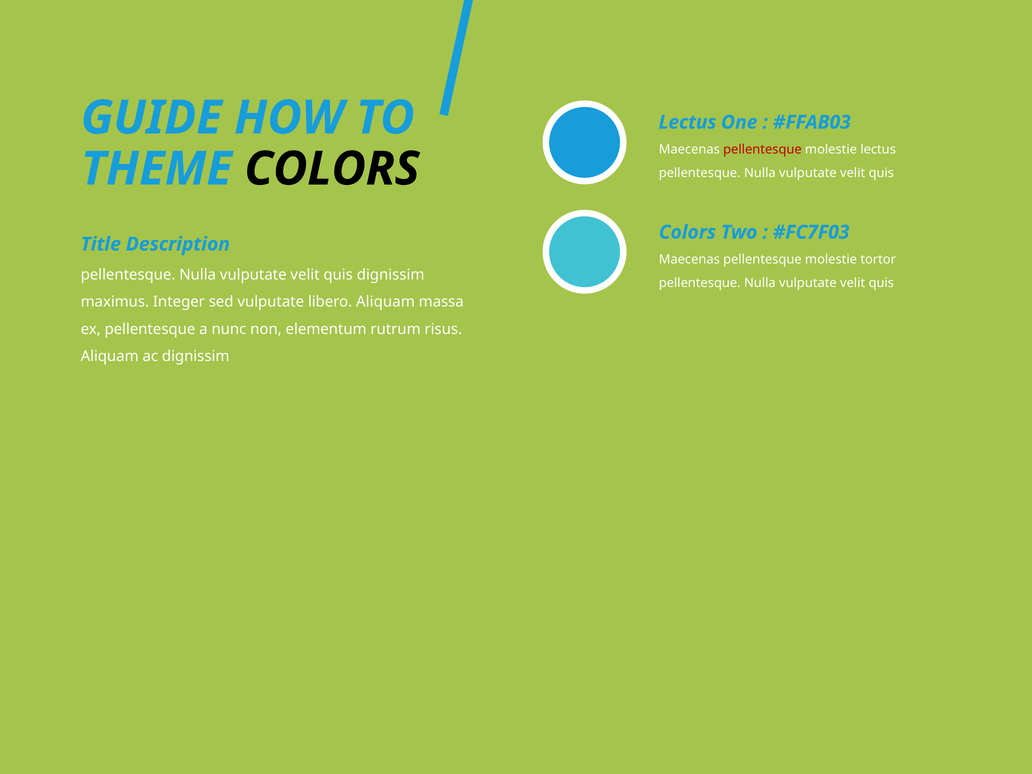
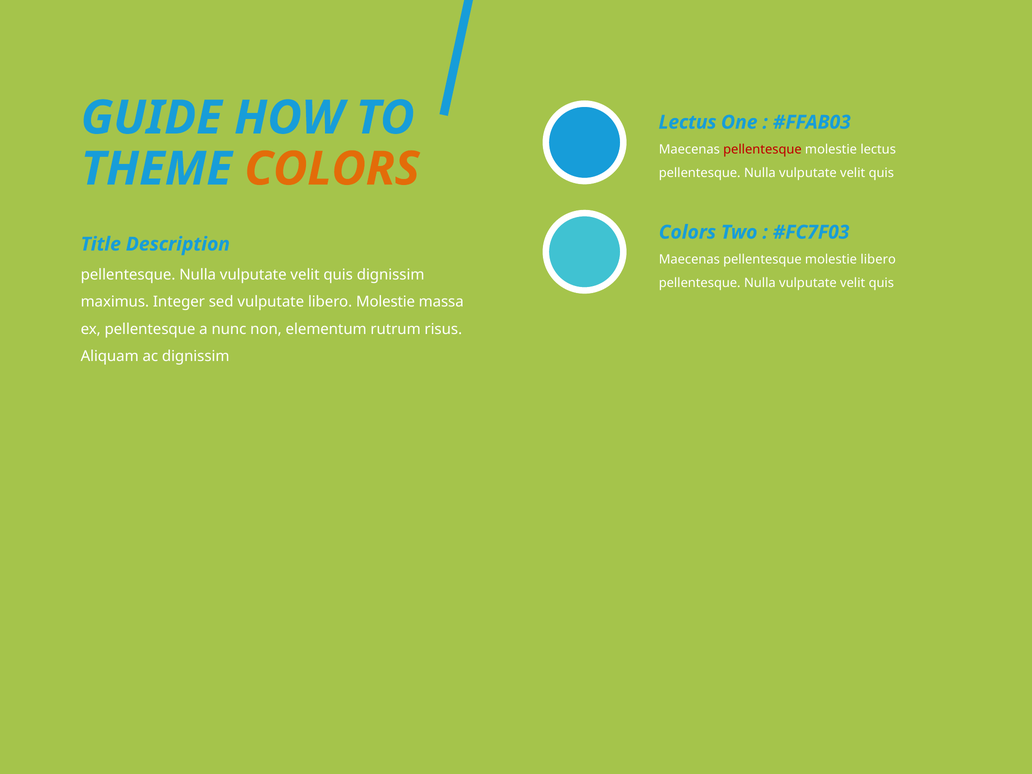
COLORS at (332, 169) colour: black -> orange
molestie tortor: tortor -> libero
libero Aliquam: Aliquam -> Molestie
